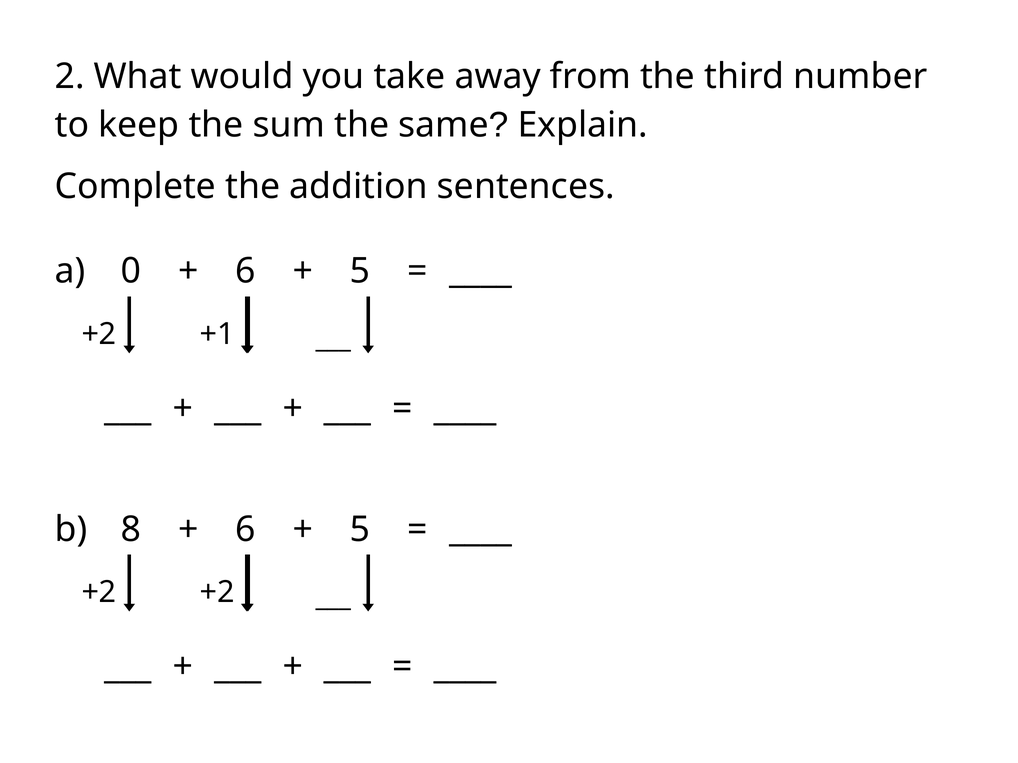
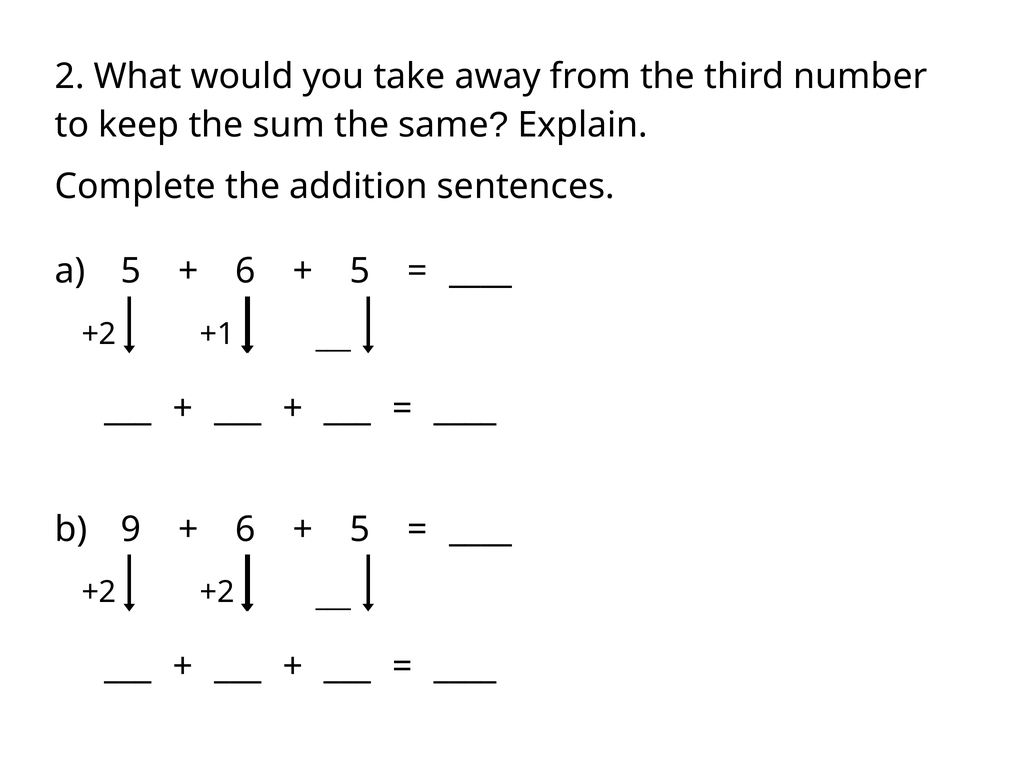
a 0: 0 -> 5
8: 8 -> 9
